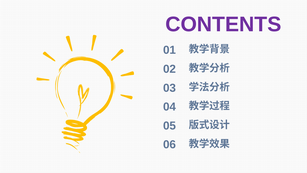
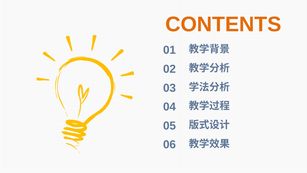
CONTENTS colour: purple -> orange
